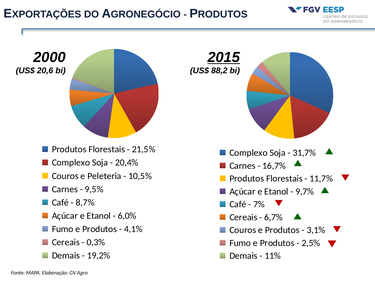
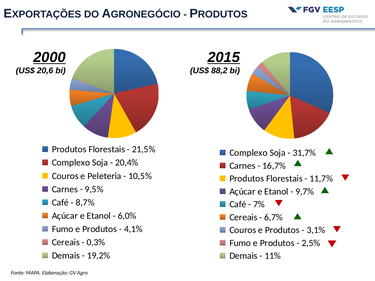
2000 underline: none -> present
